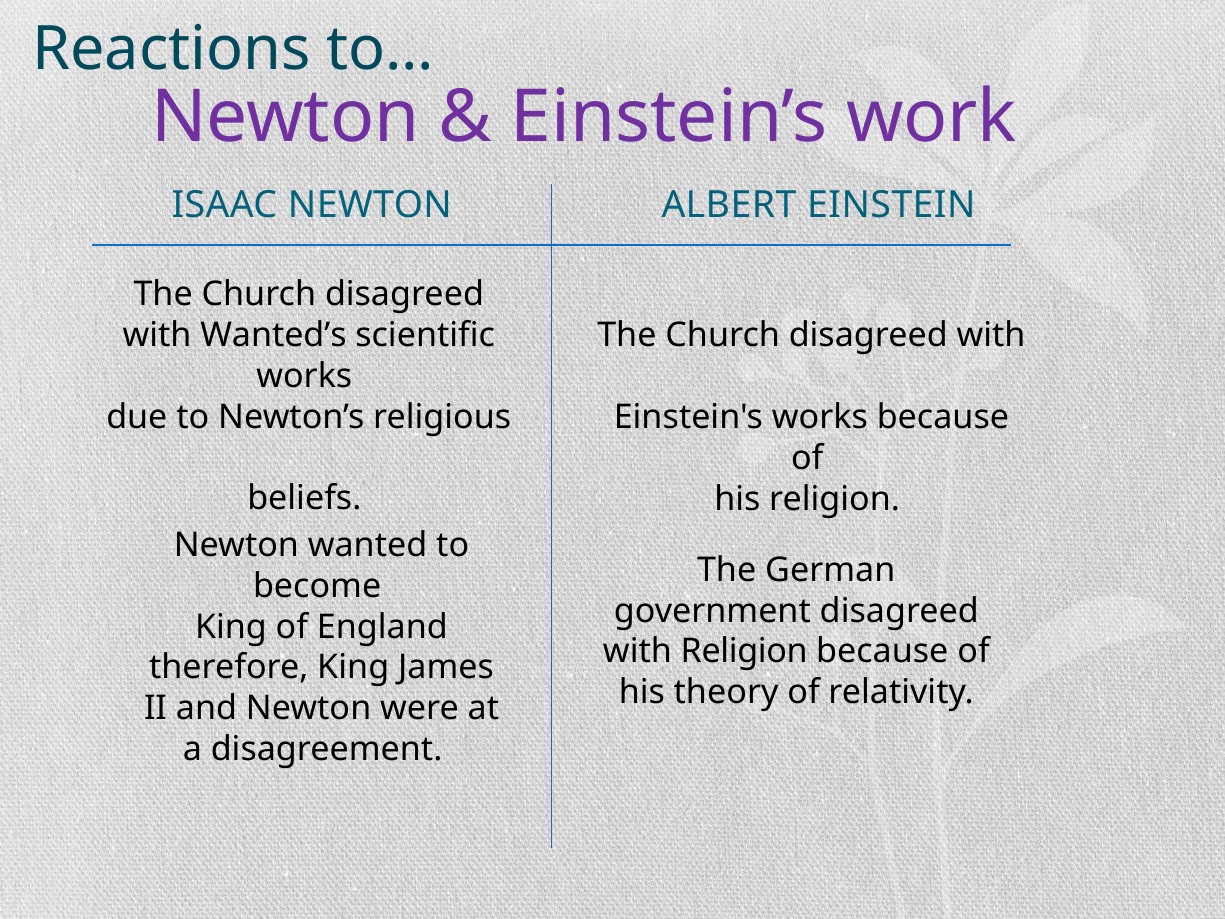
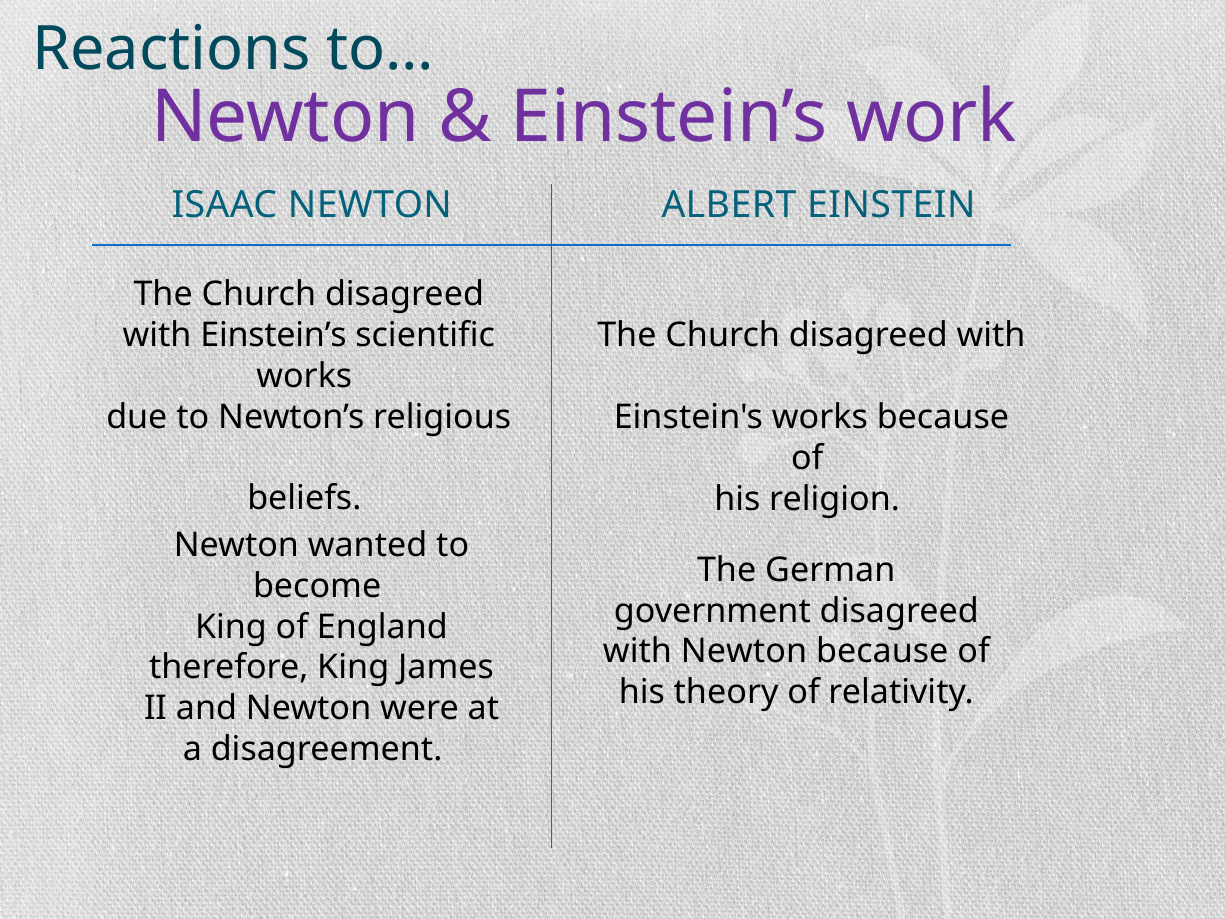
with Wanted’s: Wanted’s -> Einstein’s
with Religion: Religion -> Newton
